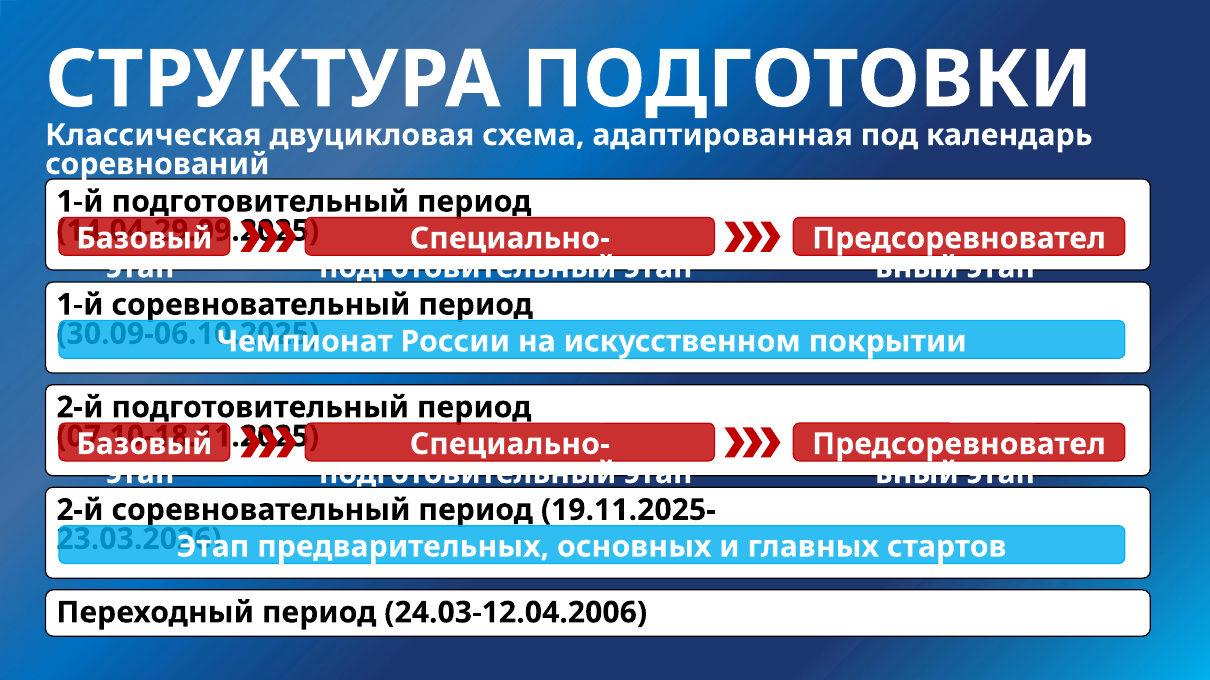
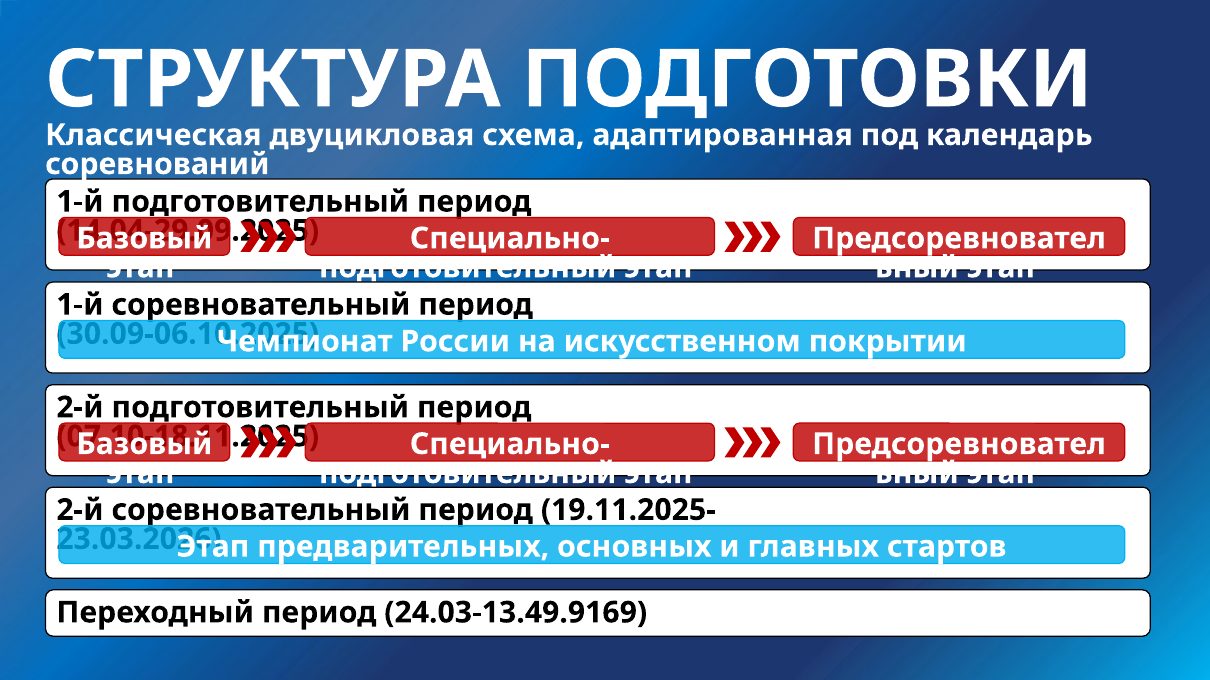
24.03-12.04.2006: 24.03-12.04.2006 -> 24.03-13.49.9169
